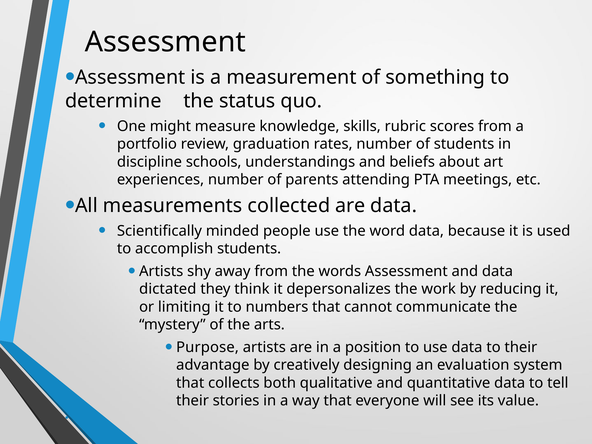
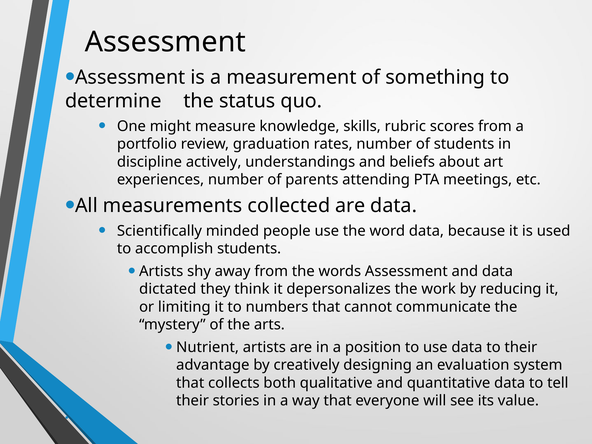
schools: schools -> actively
Purpose: Purpose -> Nutrient
